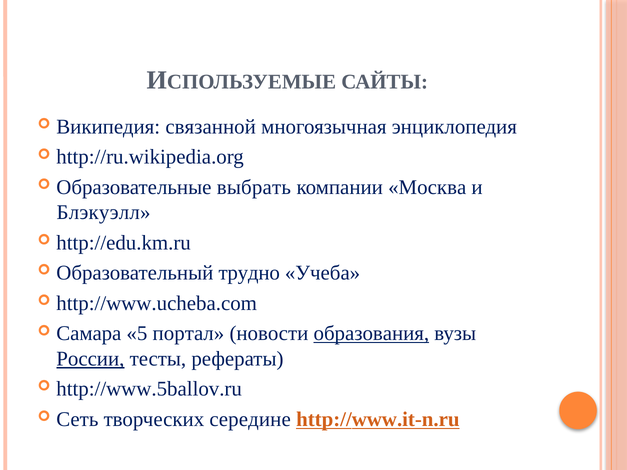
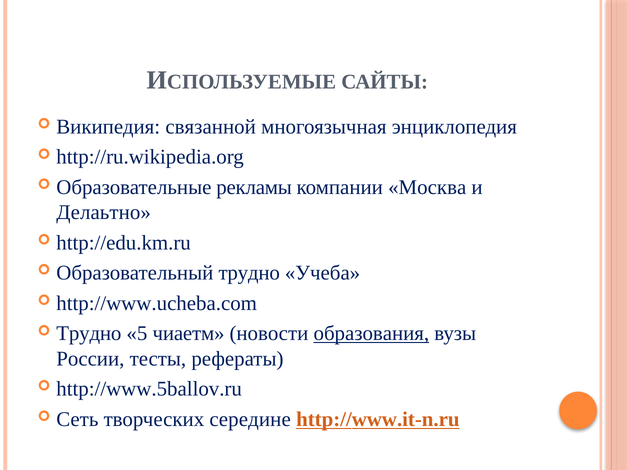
выбрать: выбрать -> рекламы
Блэкуэлл: Блэкуэлл -> Делаьтно
Самара at (89, 334): Самара -> Трудно
портал: портал -> чиаетм
России underline: present -> none
